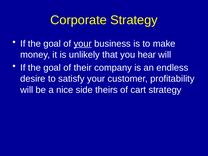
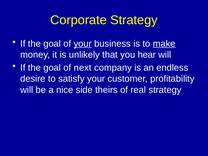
make underline: none -> present
their: their -> next
cart: cart -> real
